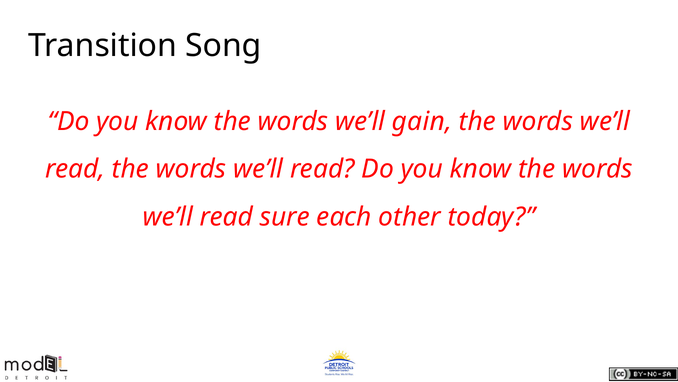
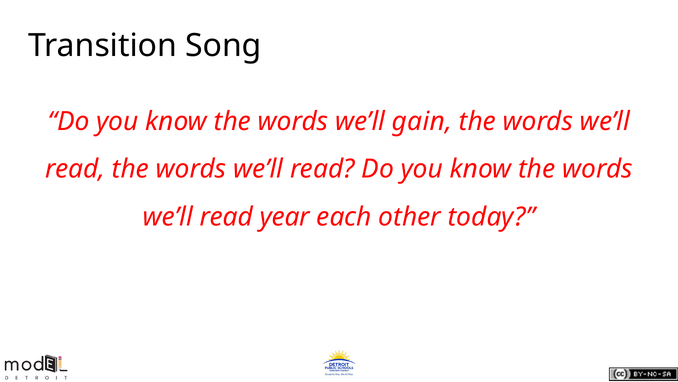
sure: sure -> year
